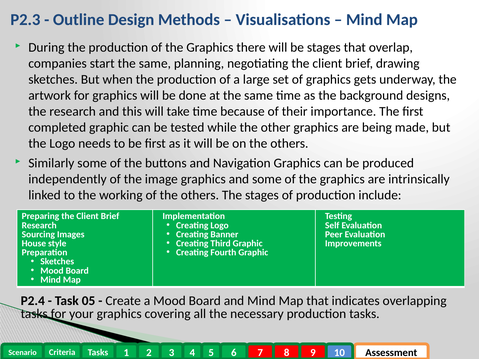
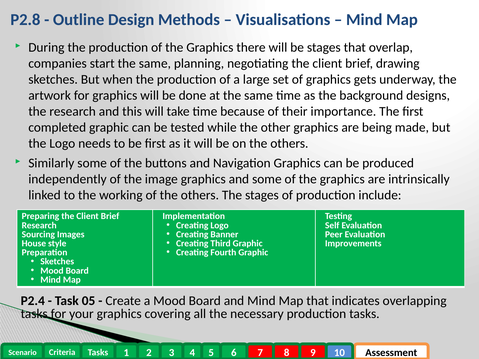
P2.3: P2.3 -> P2.8
